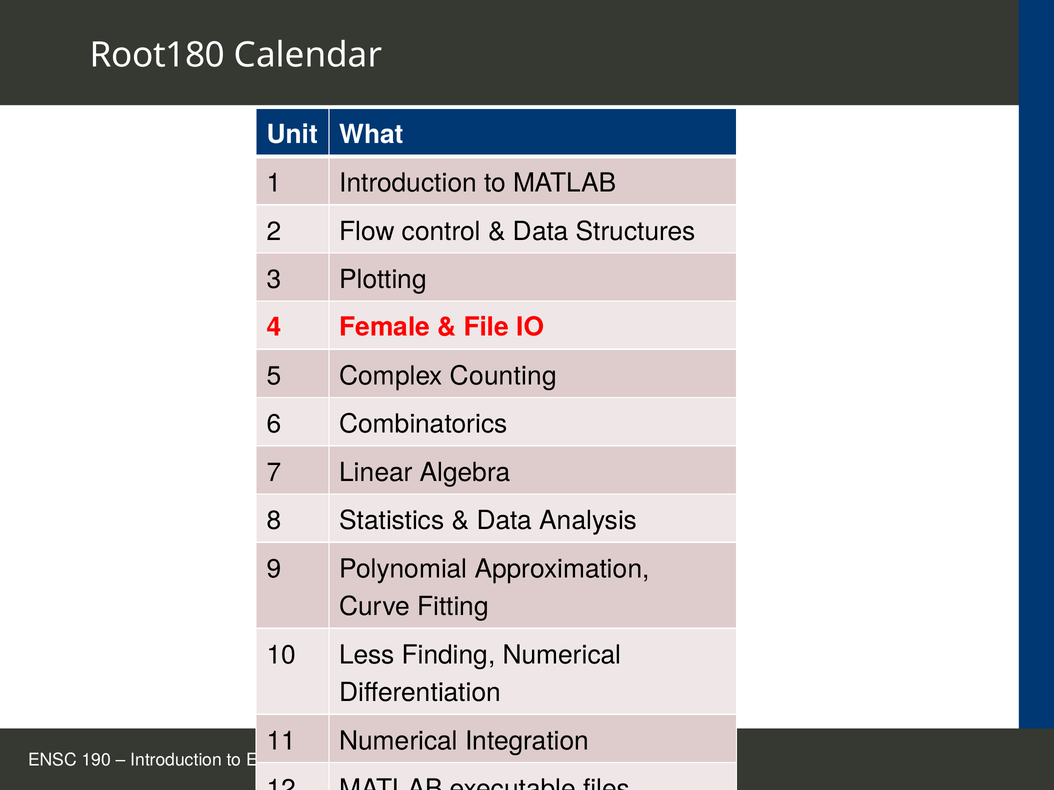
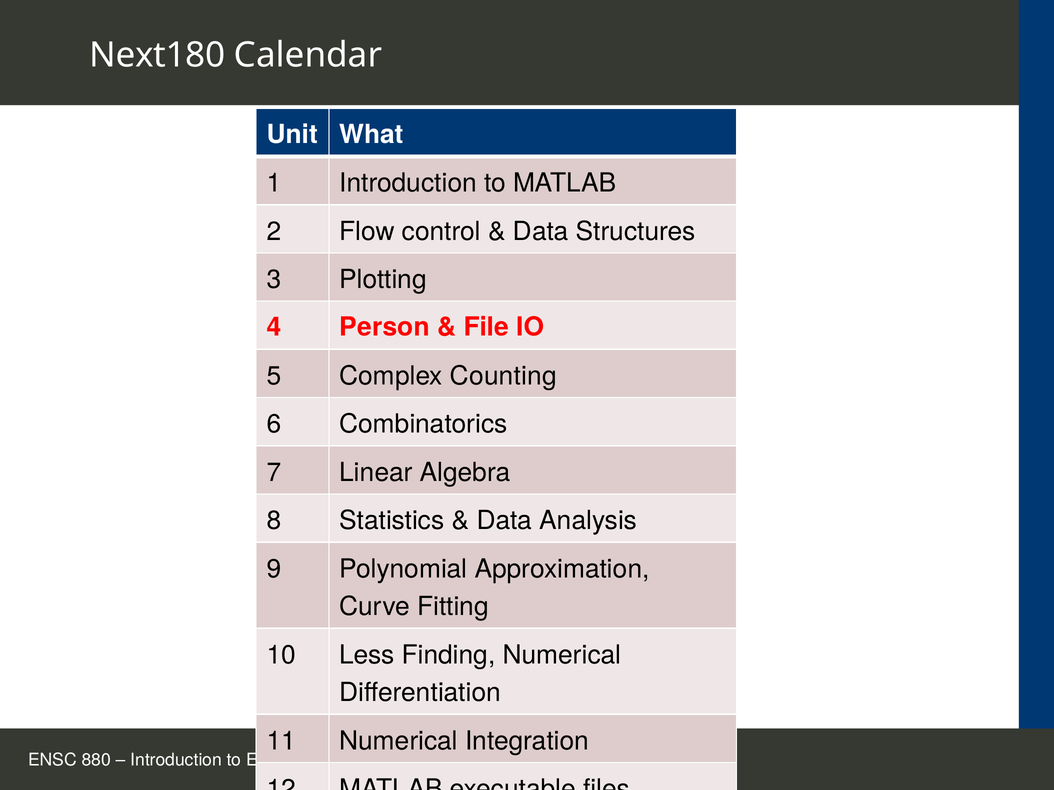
Root180: Root180 -> Next180
Female: Female -> Person
190: 190 -> 880
